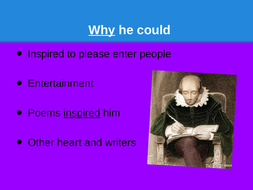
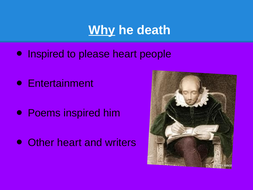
could: could -> death
please enter: enter -> heart
inspired at (82, 113) underline: present -> none
